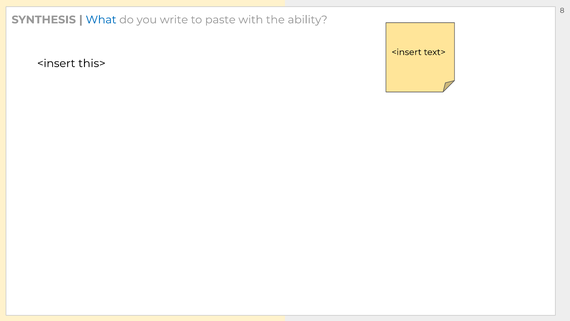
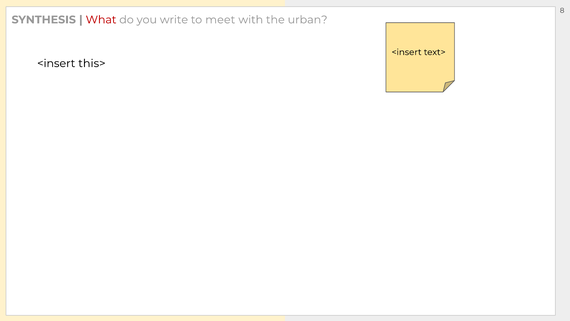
What at (101, 20) colour: blue -> red
paste: paste -> meet
with the ability: ability -> urban
